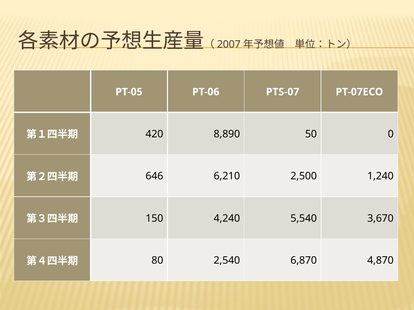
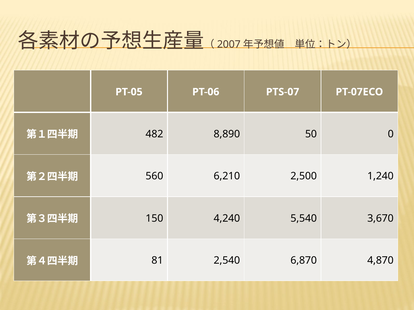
420: 420 -> 482
646: 646 -> 560
80: 80 -> 81
